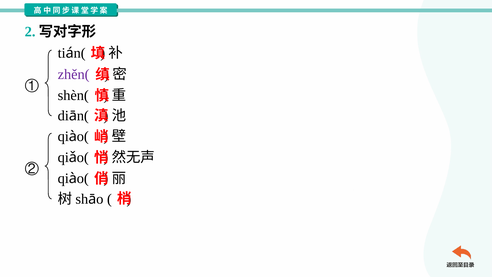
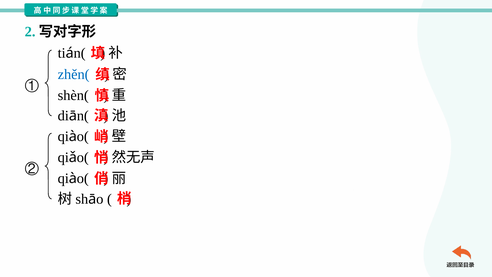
zhěn( colour: purple -> blue
